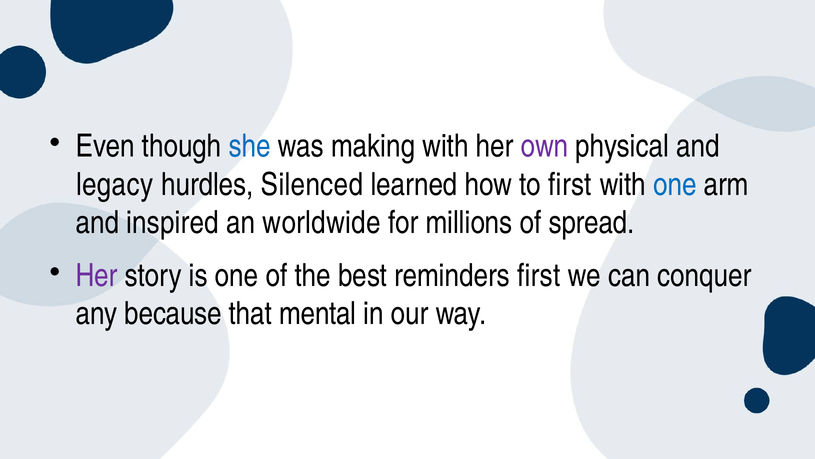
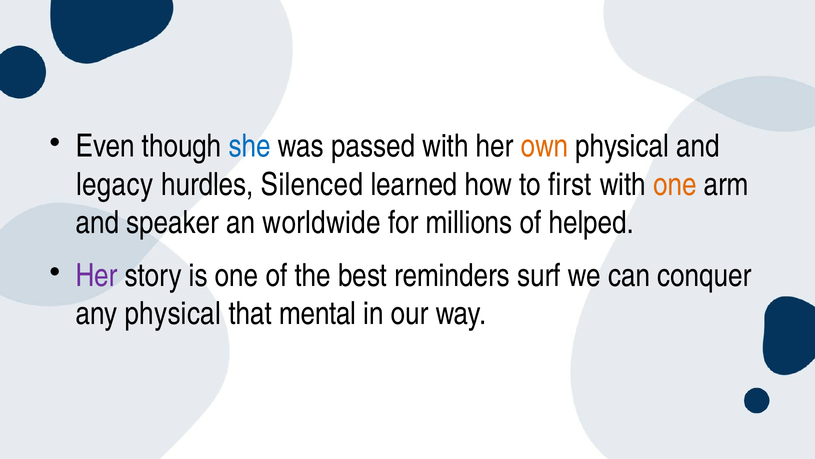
making: making -> passed
own colour: purple -> orange
one at (675, 184) colour: blue -> orange
inspired: inspired -> speaker
spread: spread -> helped
reminders first: first -> surf
any because: because -> physical
